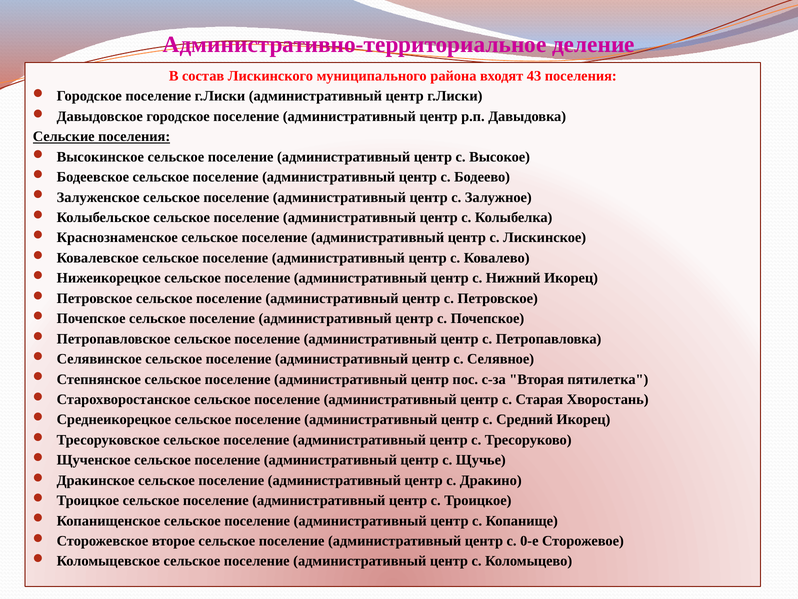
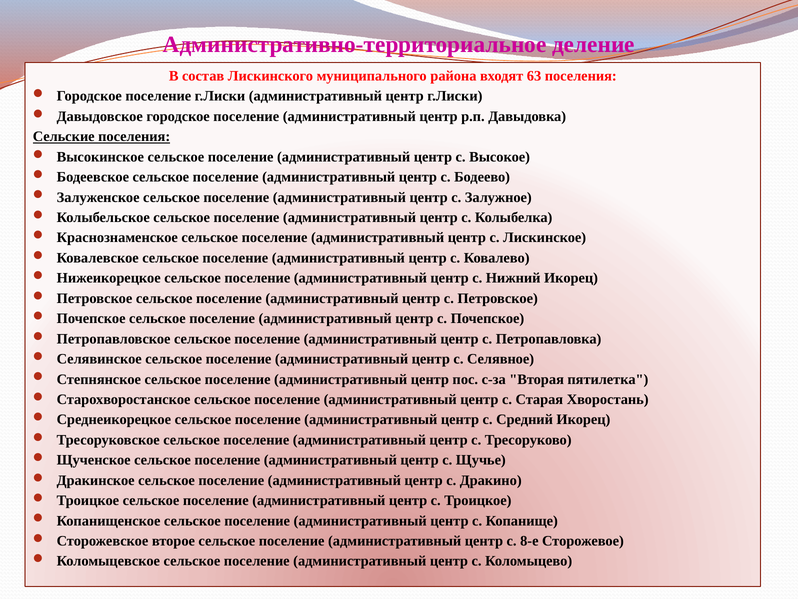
43: 43 -> 63
0-е: 0-е -> 8-е
